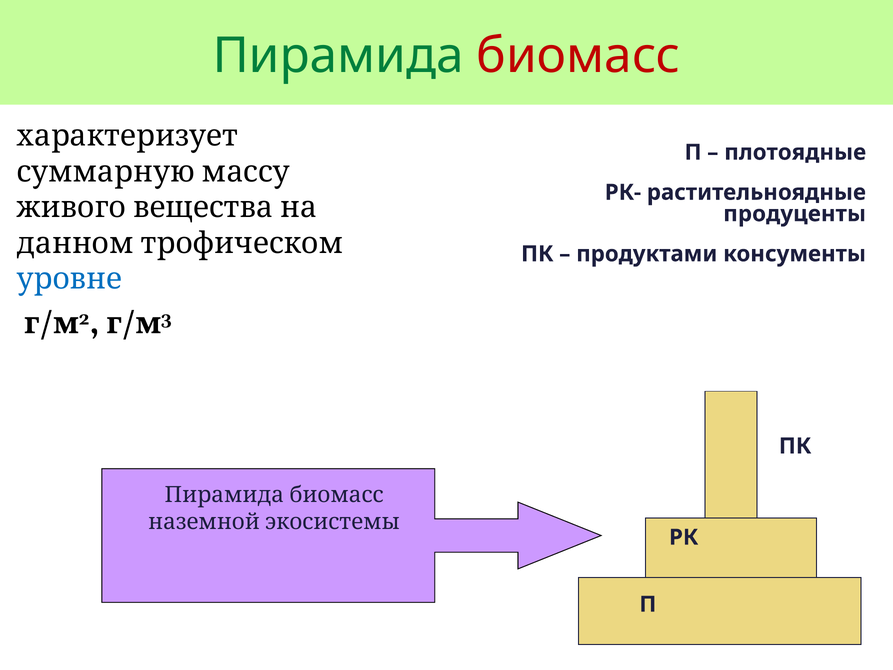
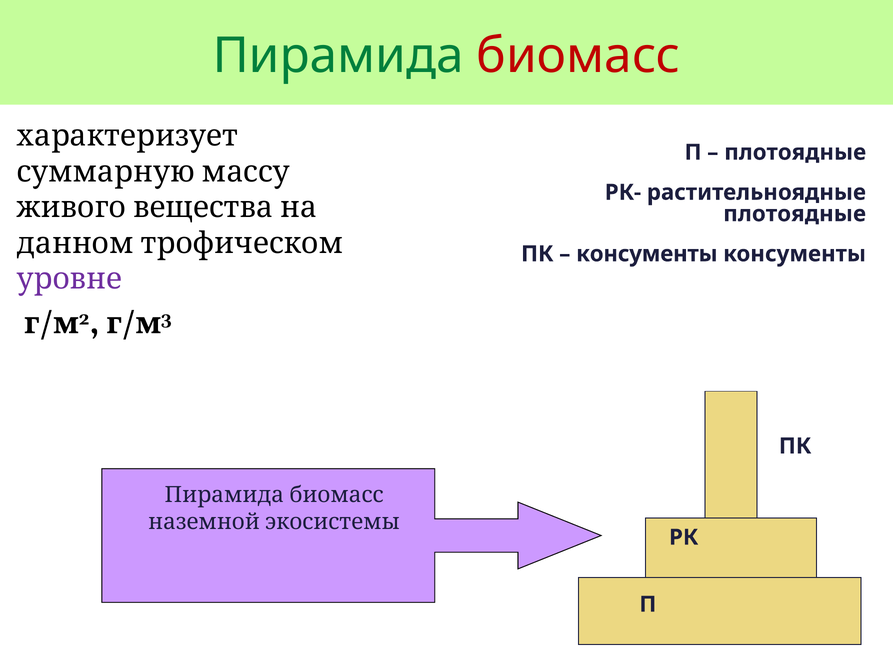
продуценты at (795, 214): продуценты -> плотоядные
продуктами at (647, 254): продуктами -> консументы
уровне colour: blue -> purple
